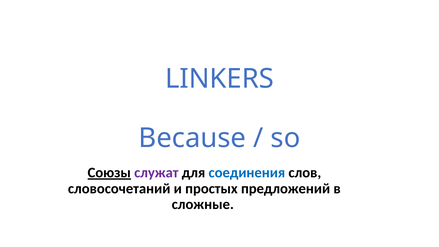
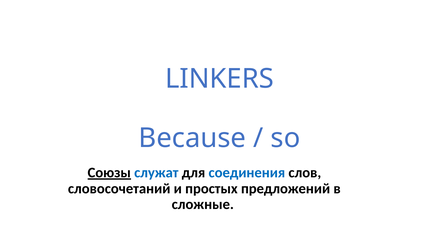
служат colour: purple -> blue
